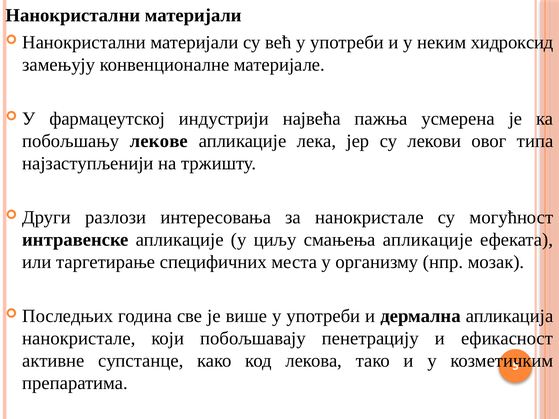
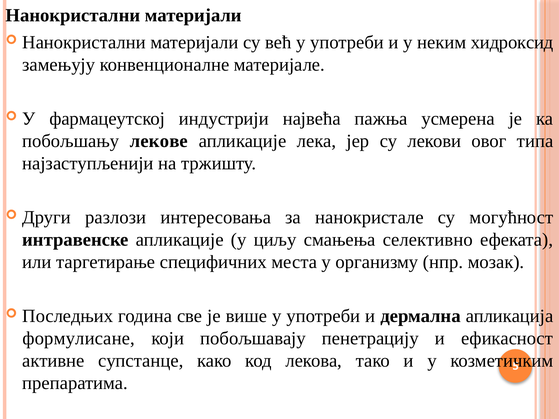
смањења апликације: апликације -> селективно
нанокристале at (79, 339): нанокристале -> формулисане
